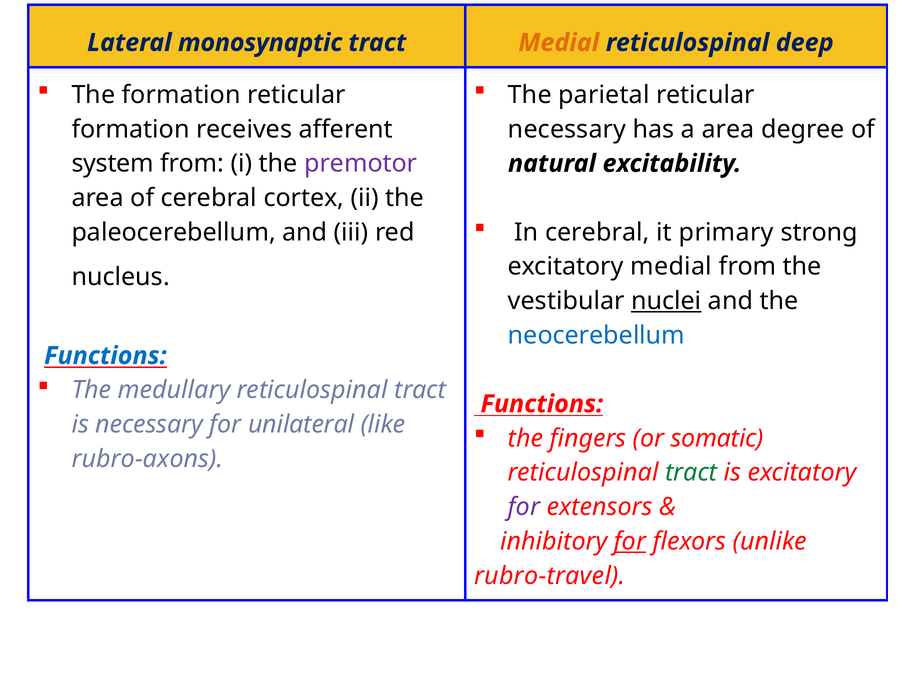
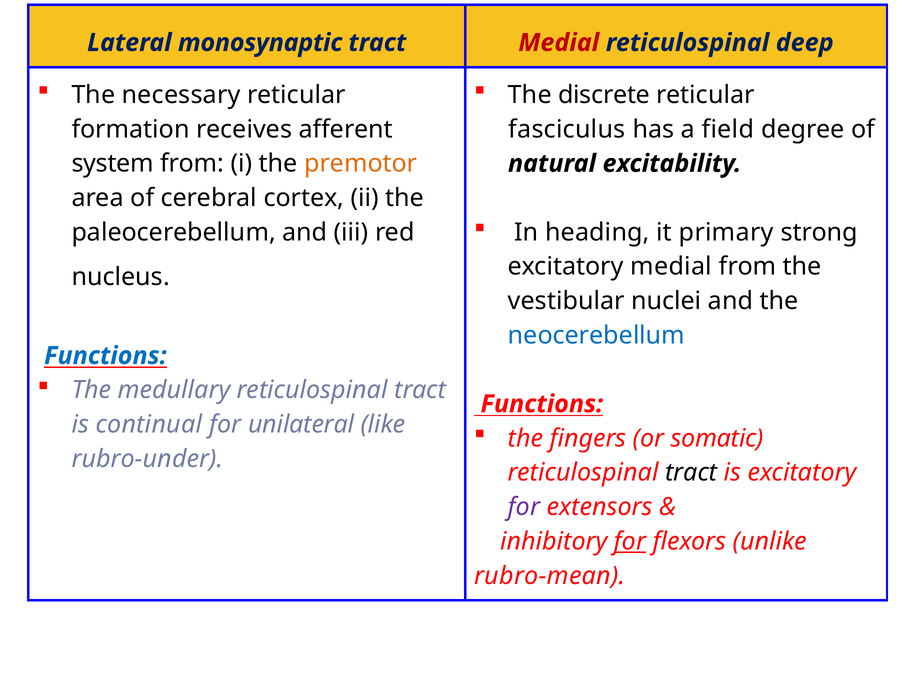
Medial at (559, 43) colour: orange -> red
The formation: formation -> necessary
parietal: parietal -> discrete
necessary at (567, 129): necessary -> fasciculus
a area: area -> field
premotor colour: purple -> orange
In cerebral: cerebral -> heading
nuclei underline: present -> none
is necessary: necessary -> continual
rubro-axons: rubro-axons -> rubro-under
tract at (691, 473) colour: green -> black
rubro-travel: rubro-travel -> rubro-mean
